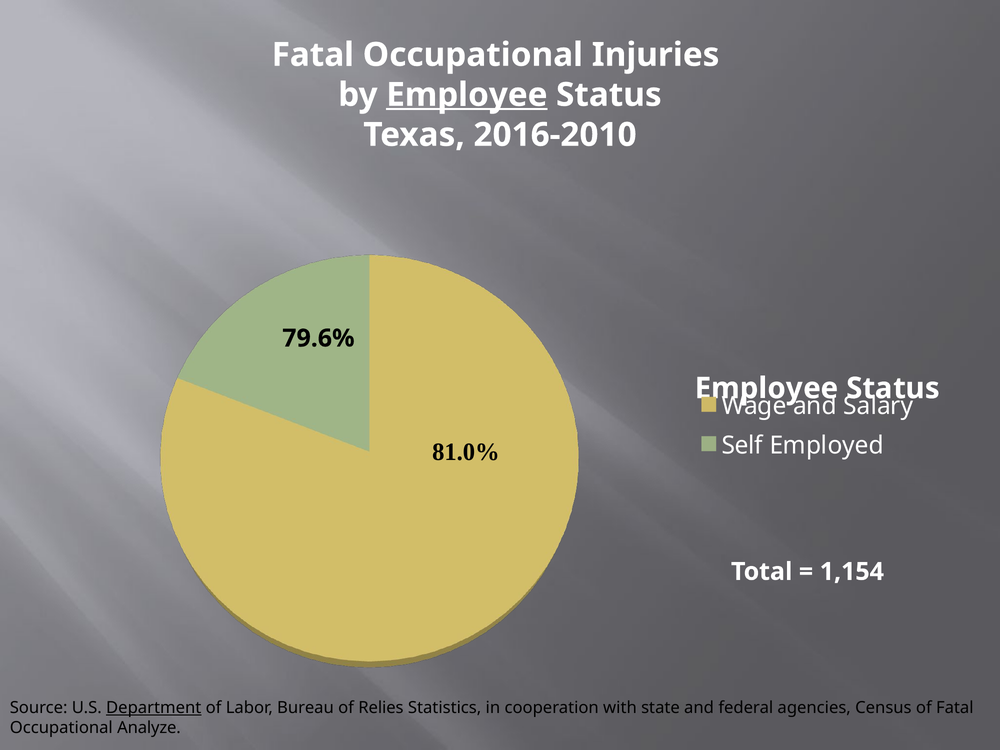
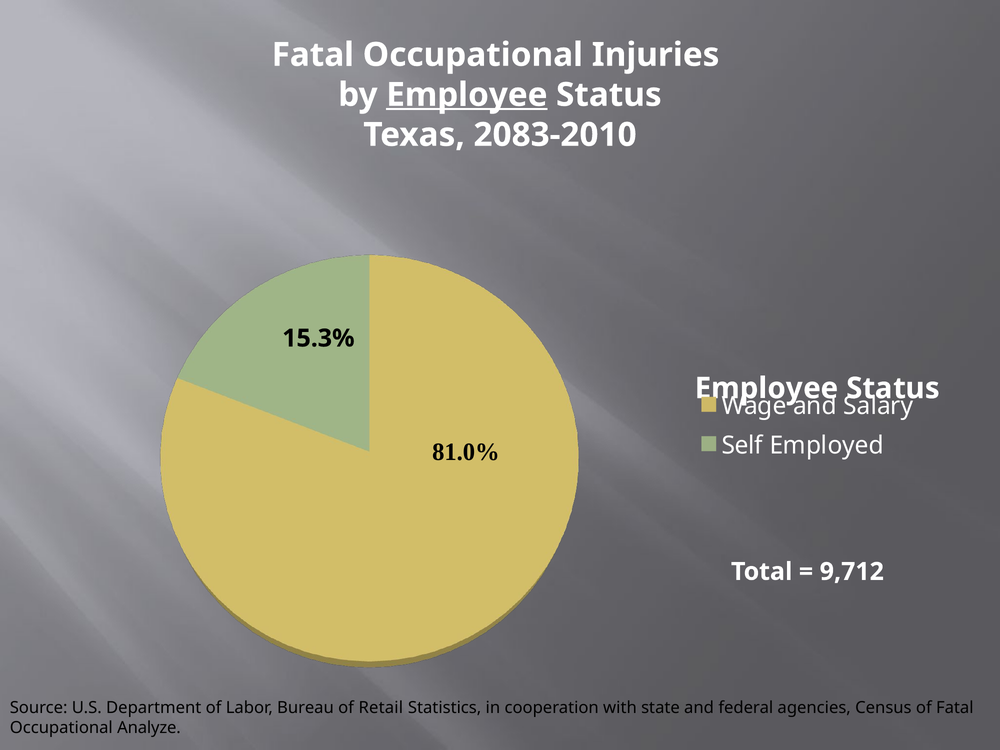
2016-2010: 2016-2010 -> 2083-2010
79.6%: 79.6% -> 15.3%
1,154: 1,154 -> 9,712
Department underline: present -> none
Relies: Relies -> Retail
